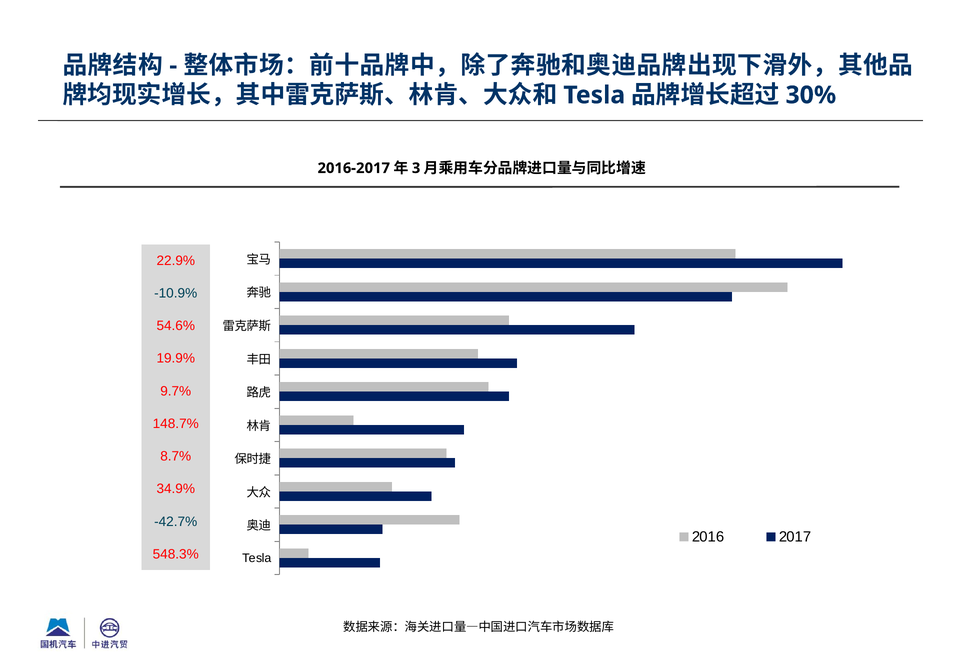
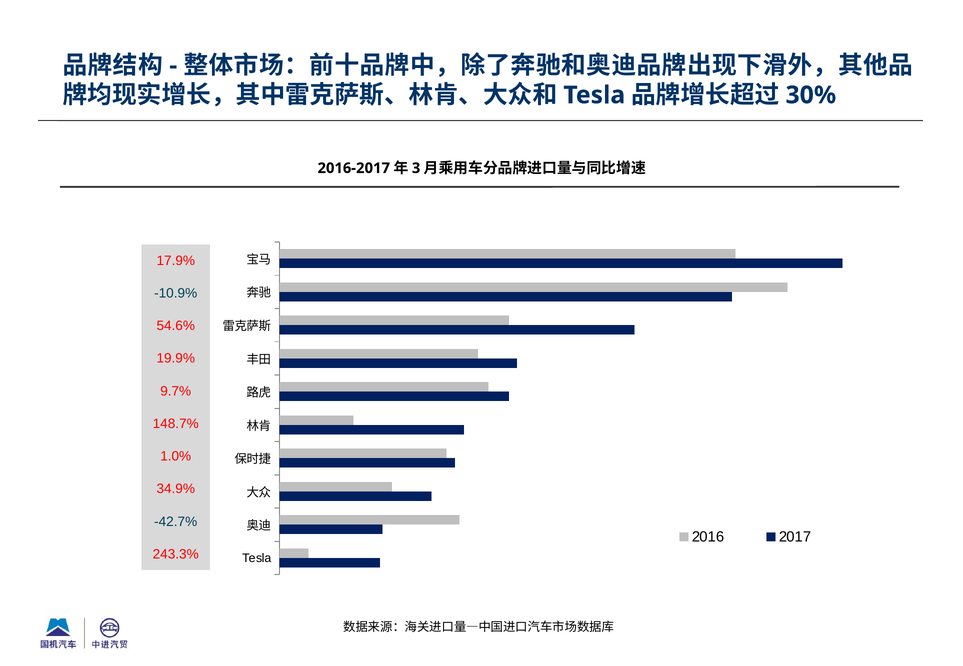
22.9%: 22.9% -> 17.9%
8.7%: 8.7% -> 1.0%
548.3%: 548.3% -> 243.3%
